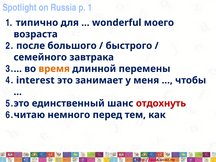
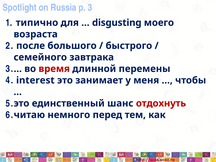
p 1: 1 -> 3
wonderful: wonderful -> disgusting
время colour: orange -> red
